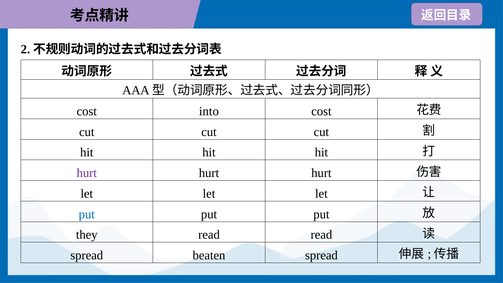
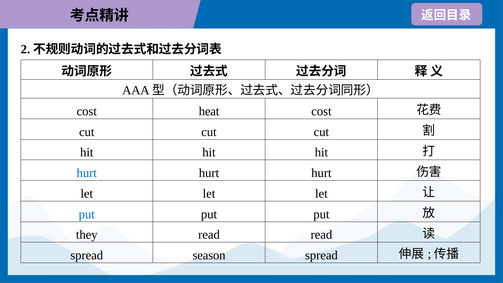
into: into -> heat
hurt at (87, 173) colour: purple -> blue
beaten: beaten -> season
